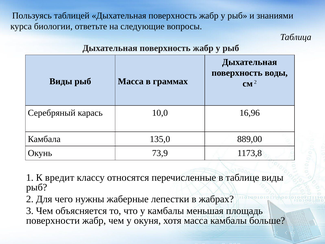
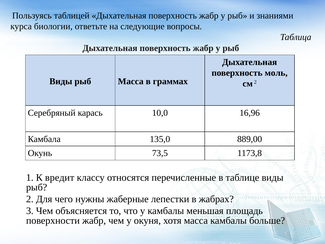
воды: воды -> моль
73,9: 73,9 -> 73,5
